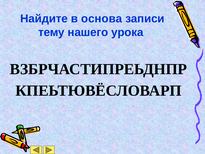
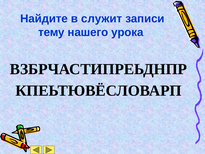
основа: основа -> служит
